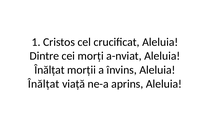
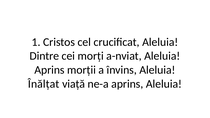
Înălțat at (49, 70): Înălțat -> Aprins
